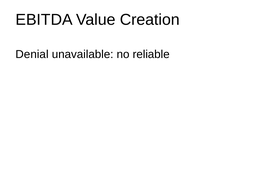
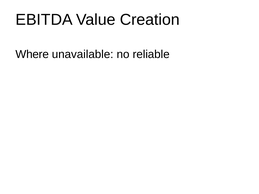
Denial: Denial -> Where
